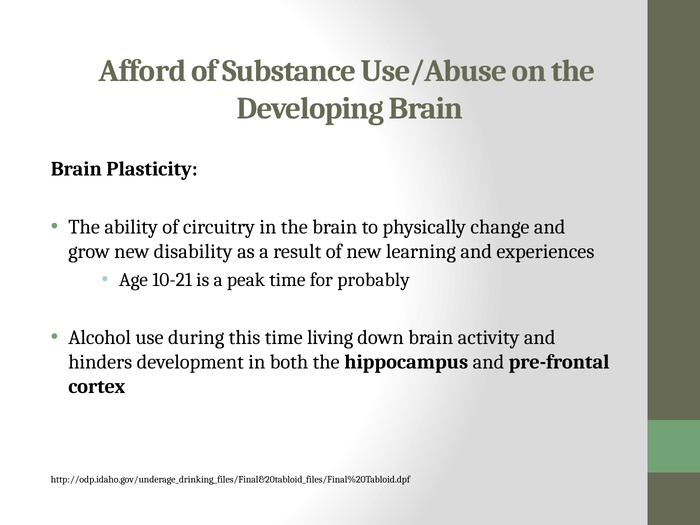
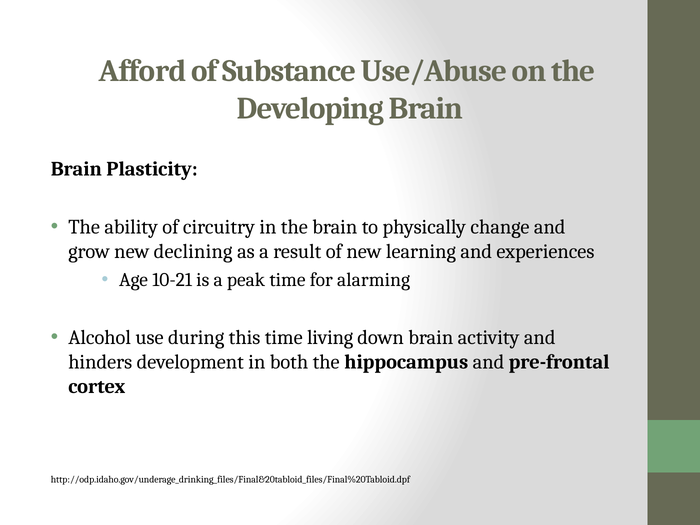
disability: disability -> declining
probably: probably -> alarming
